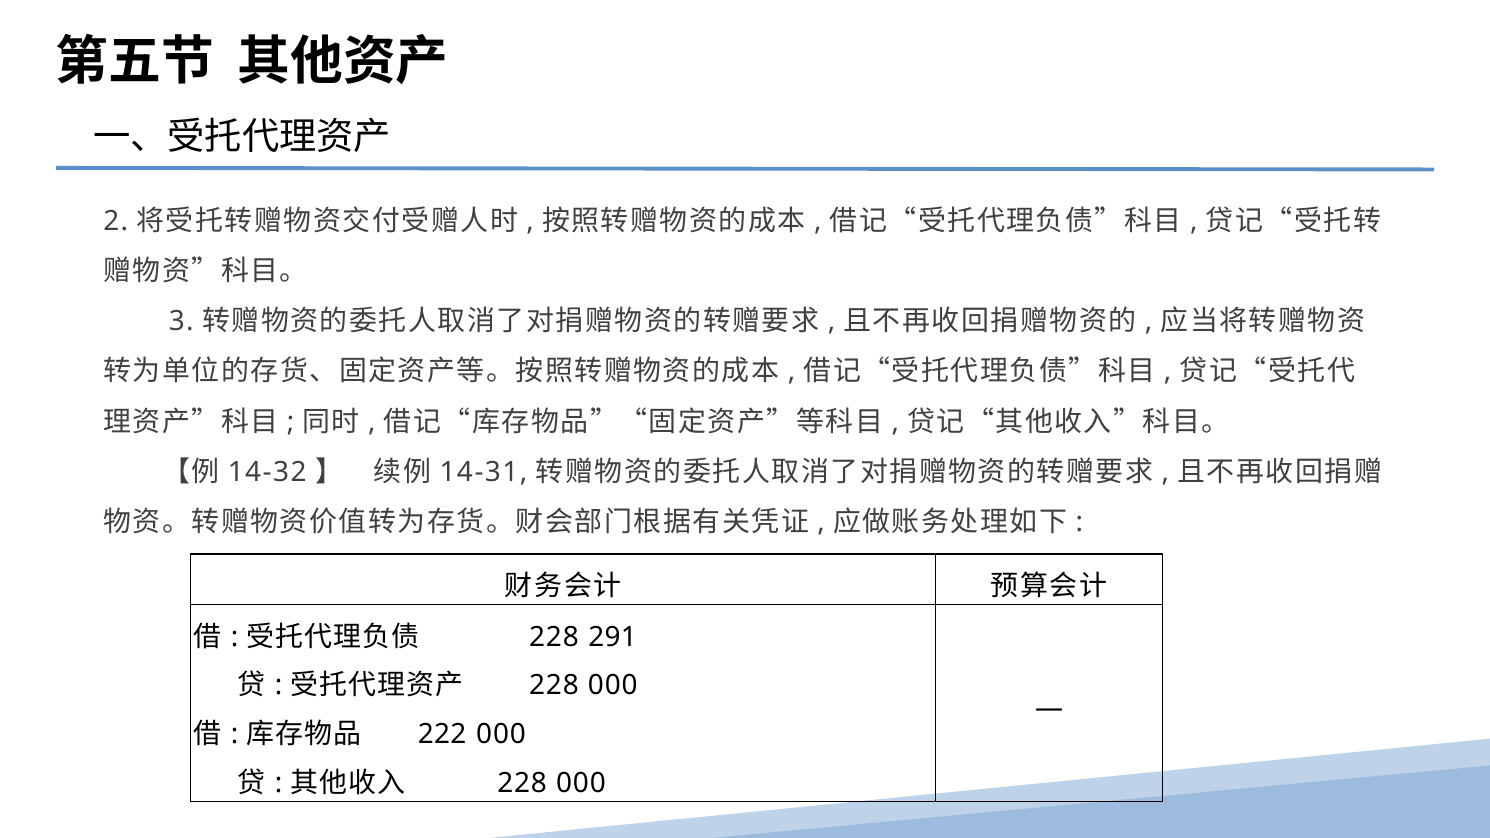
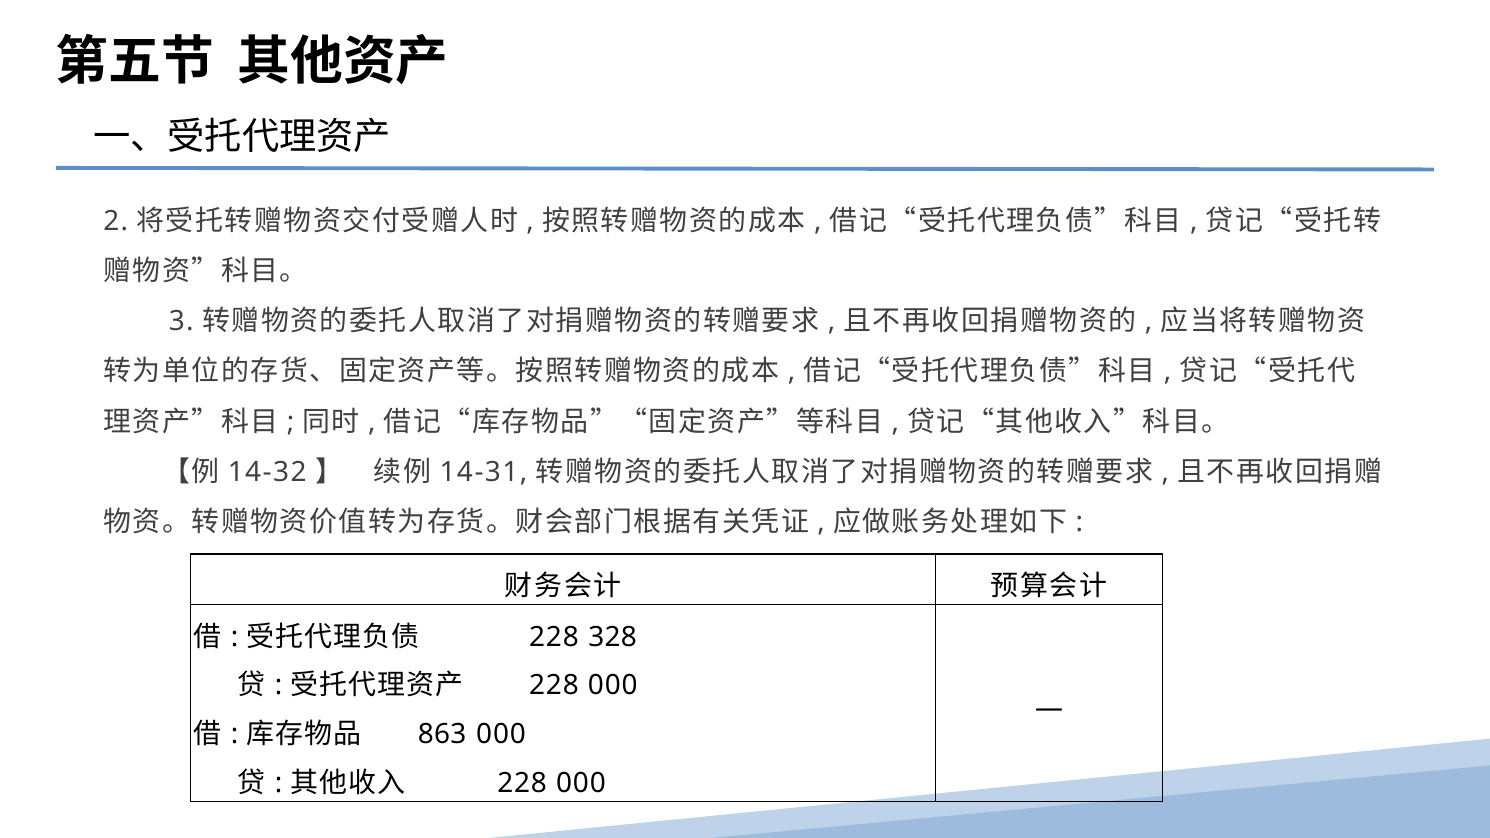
291: 291 -> 328
222: 222 -> 863
